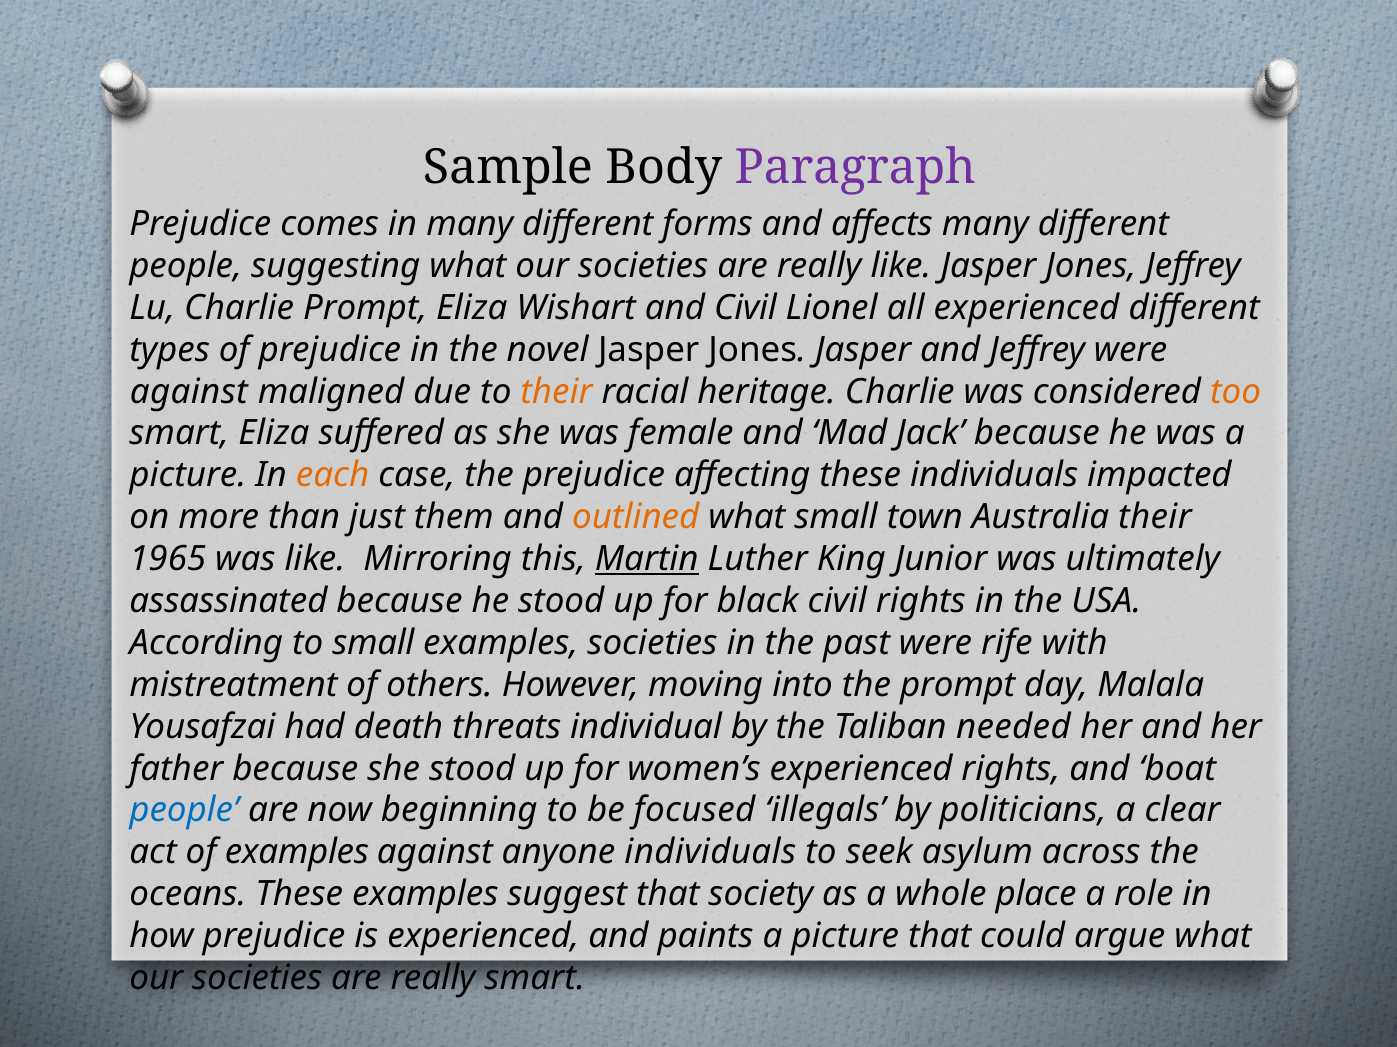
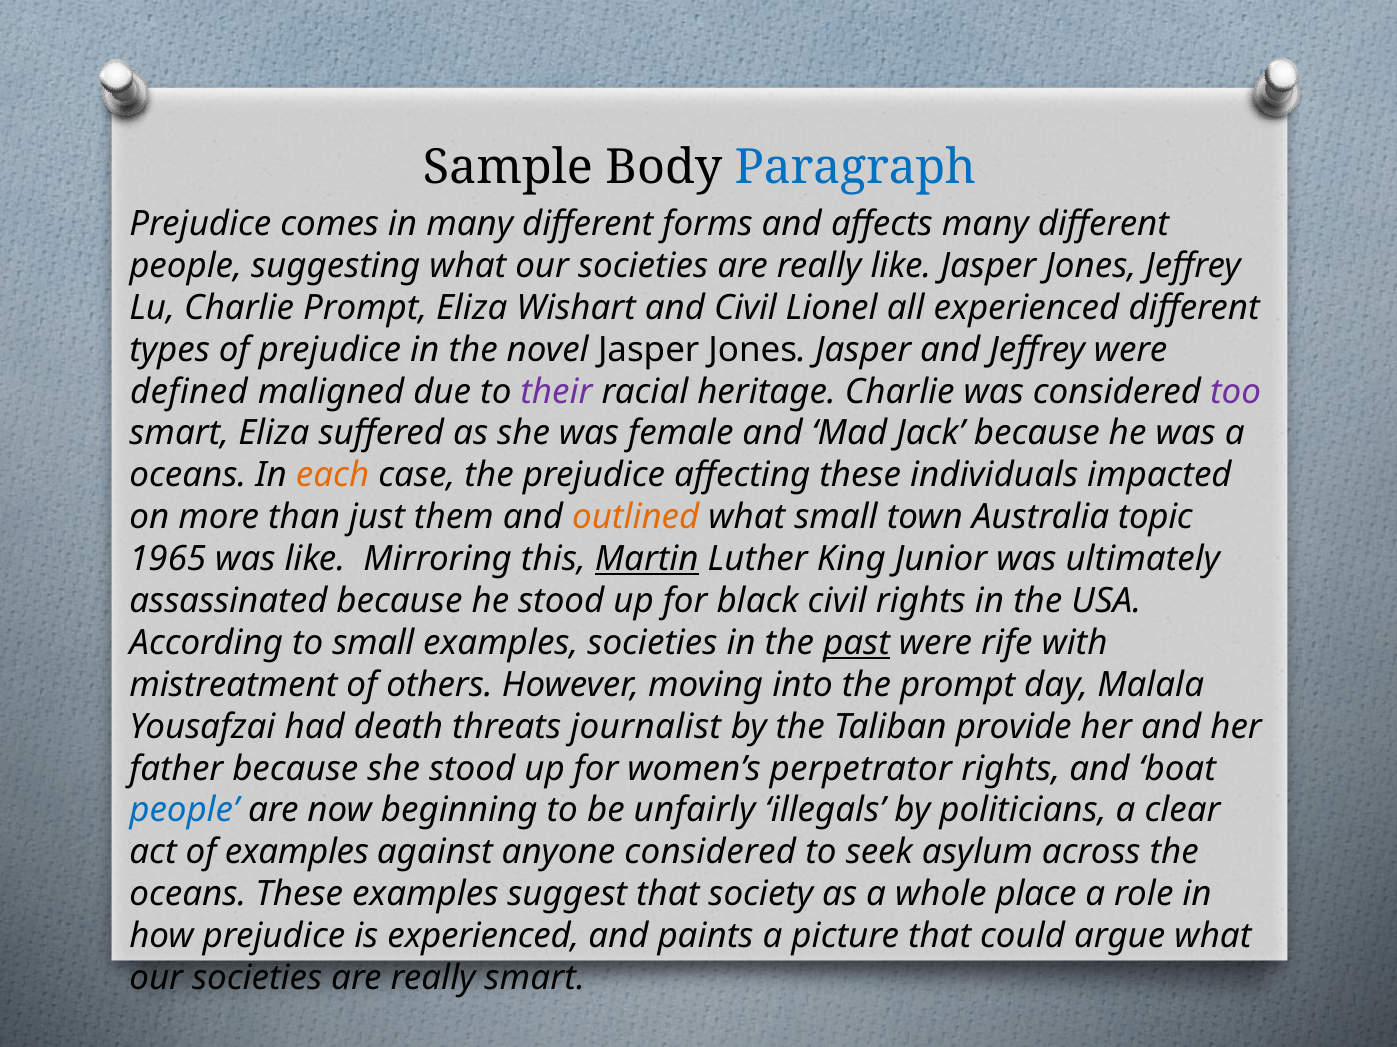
Paragraph colour: purple -> blue
against at (189, 392): against -> defined
their at (556, 392) colour: orange -> purple
too colour: orange -> purple
picture at (188, 476): picture -> oceans
Australia their: their -> topic
past underline: none -> present
individual: individual -> journalist
needed: needed -> provide
women’s experienced: experienced -> perpetrator
focused: focused -> unfairly
anyone individuals: individuals -> considered
